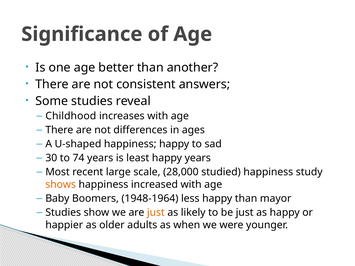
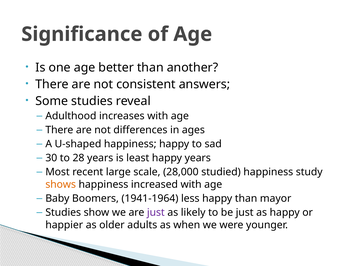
Childhood: Childhood -> Adulthood
74: 74 -> 28
1948-1964: 1948-1964 -> 1941-1964
just at (156, 213) colour: orange -> purple
